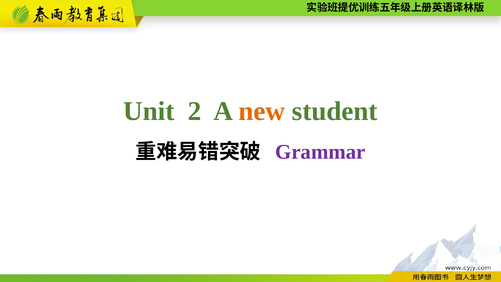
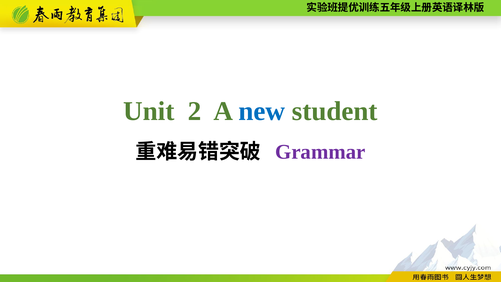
new colour: orange -> blue
